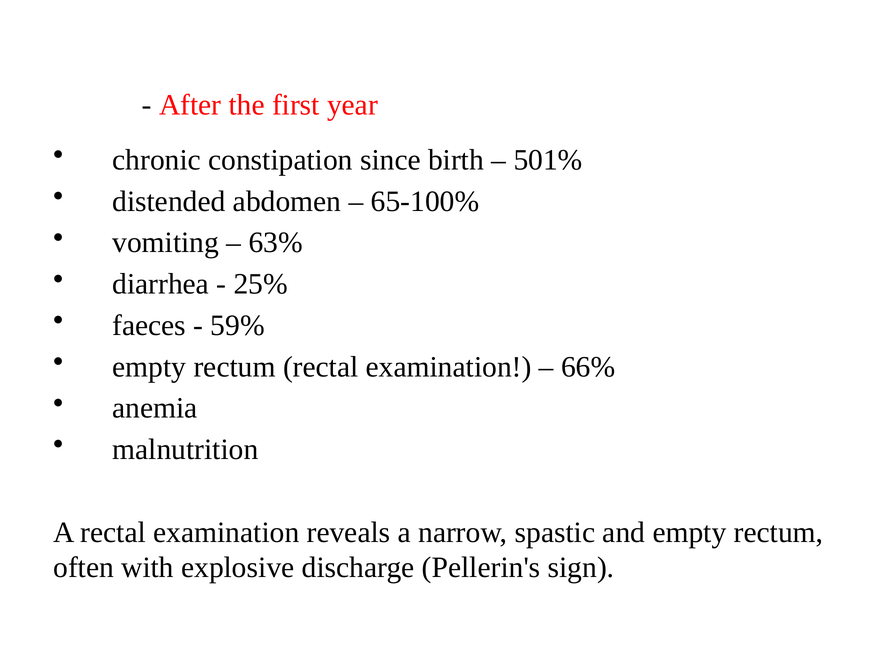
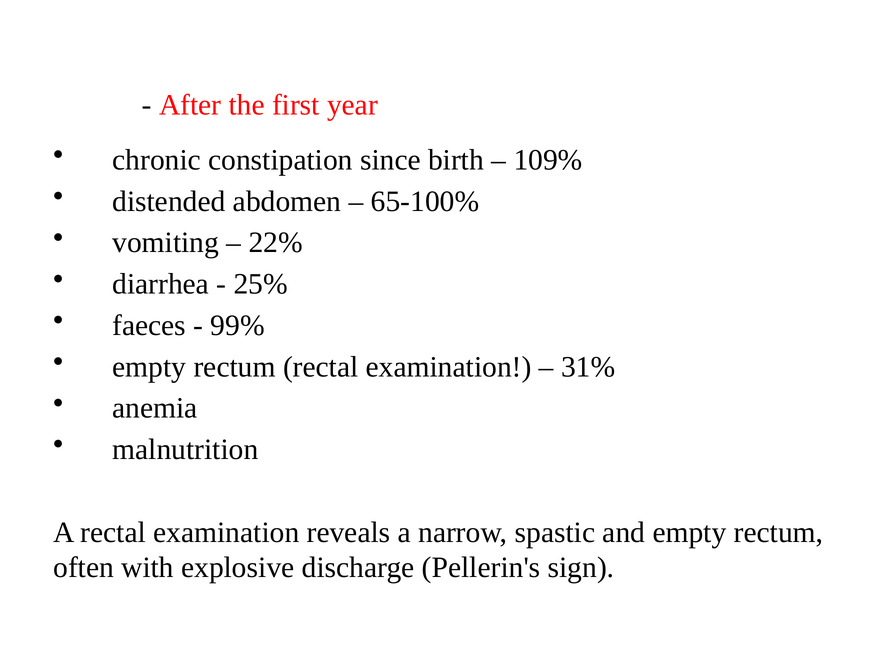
501%: 501% -> 109%
63%: 63% -> 22%
59%: 59% -> 99%
66%: 66% -> 31%
